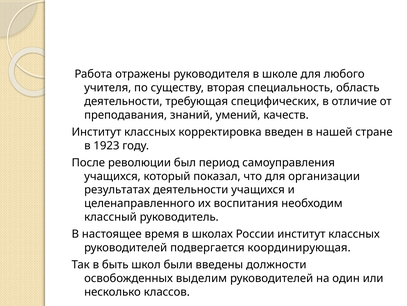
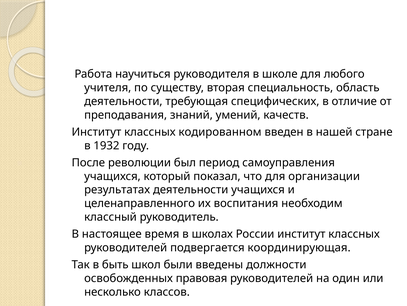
отражены: отражены -> научиться
корректировка: корректировка -> кодированном
1923: 1923 -> 1932
выделим: выделим -> правовая
